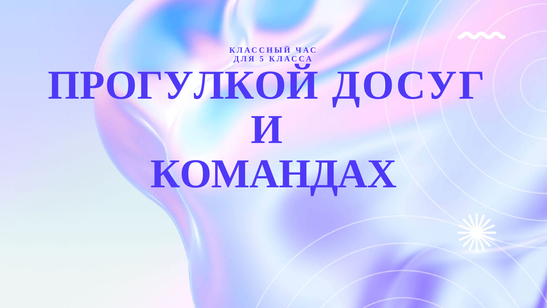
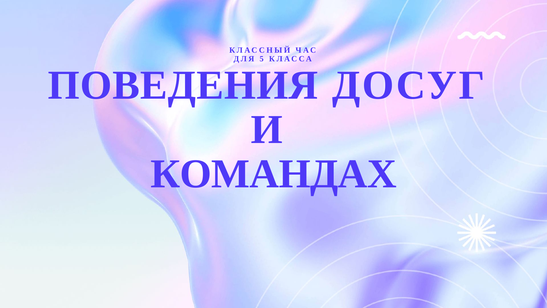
ПРОГУЛКОЙ: ПРОГУЛКОЙ -> ПОВЕДЕНИЯ
